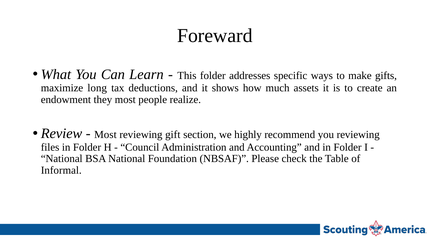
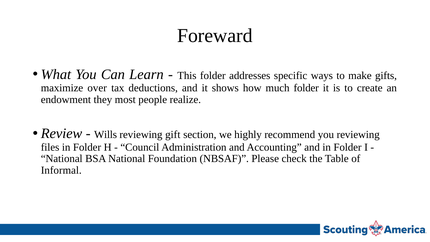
long: long -> over
much assets: assets -> folder
Most at (105, 135): Most -> Wills
